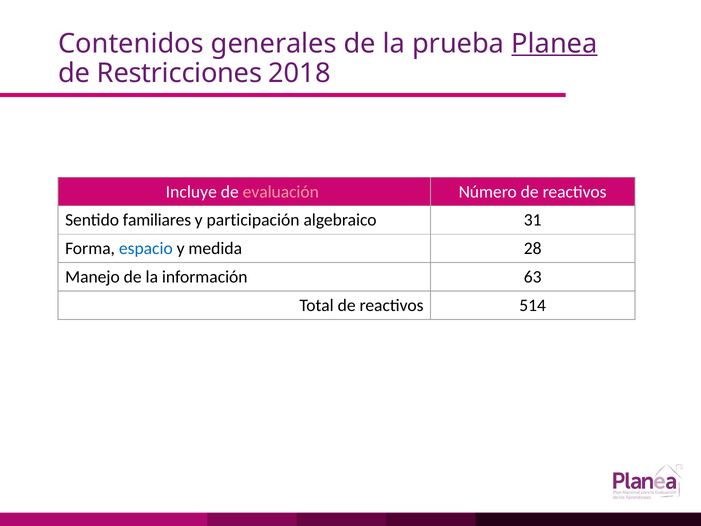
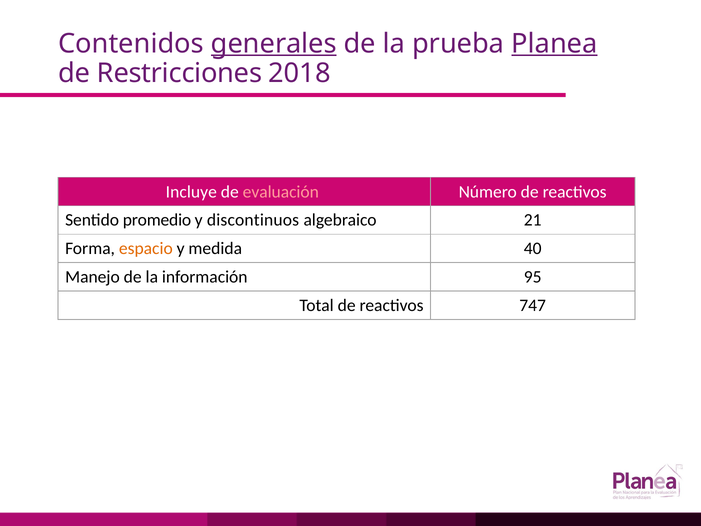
generales underline: none -> present
familiares: familiares -> promedio
participación: participación -> discontinuos
31: 31 -> 21
espacio colour: blue -> orange
28: 28 -> 40
63: 63 -> 95
514: 514 -> 747
